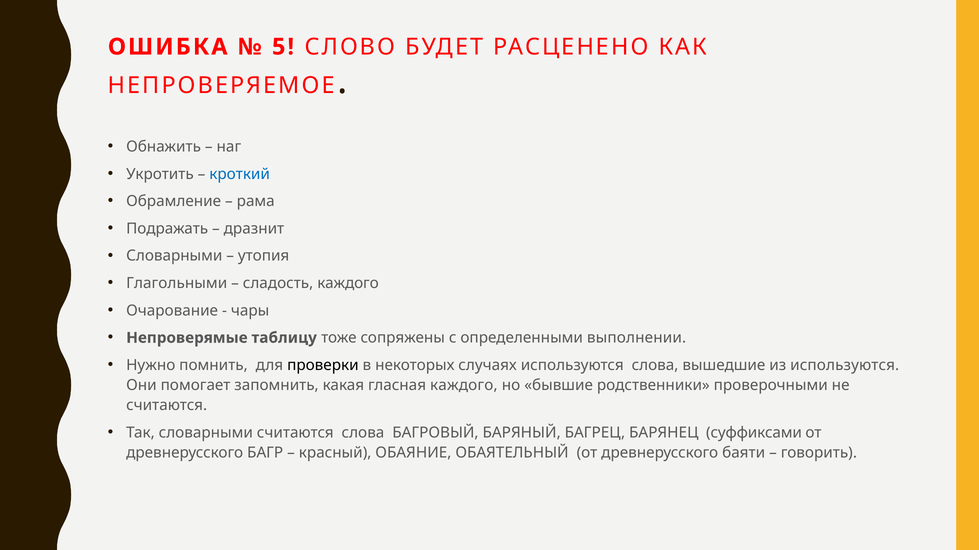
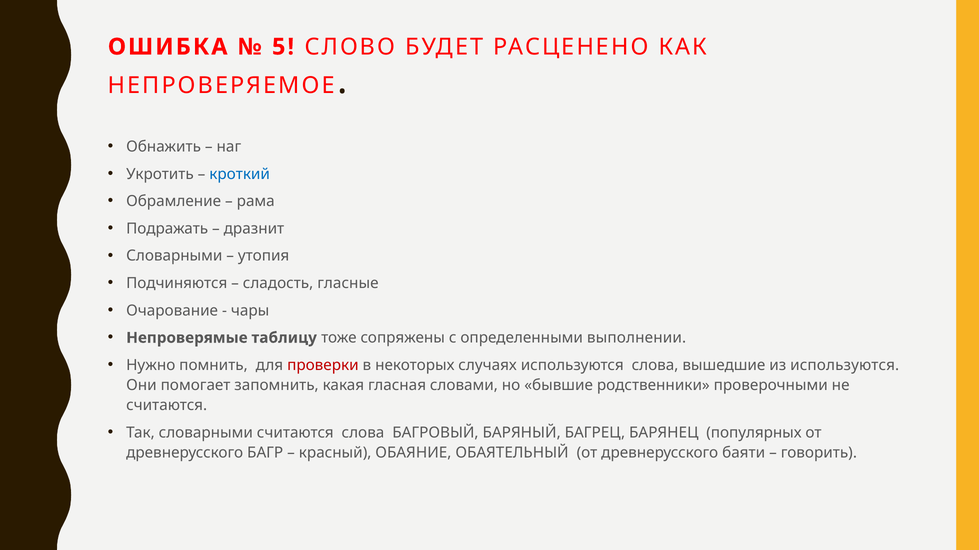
Глагольными: Глагольными -> Подчиняются
сладость каждого: каждого -> гласные
проверки colour: black -> red
гласная каждого: каждого -> словами
суффиксами: суффиксами -> популярных
